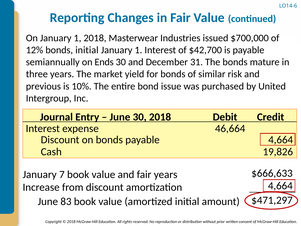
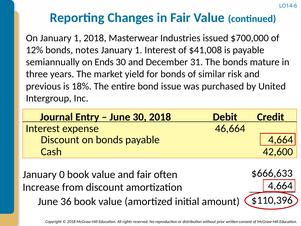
bonds initial: initial -> notes
$42,700: $42,700 -> $41,008
10%: 10% -> 18%
19,826: 19,826 -> 42,600
7: 7 -> 0
fair years: years -> often
83: 83 -> 36
$471,297: $471,297 -> $110,396
